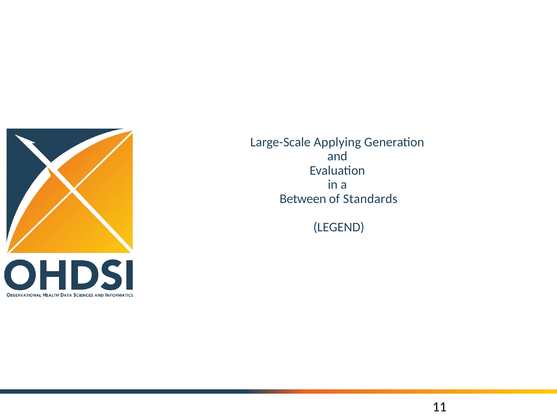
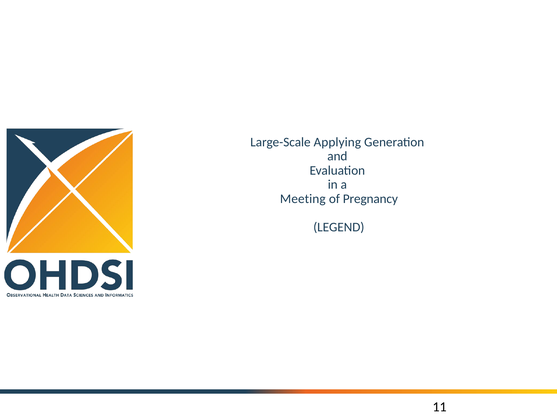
Between: Between -> Meeting
Standards: Standards -> Pregnancy
